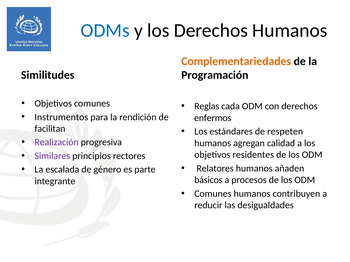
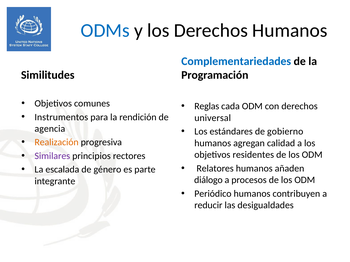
Complementariedades colour: orange -> blue
enfermos: enfermos -> universal
facilitan: facilitan -> agencia
respeten: respeten -> gobierno
Realización colour: purple -> orange
básicos: básicos -> diálogo
Comunes at (213, 194): Comunes -> Periódico
